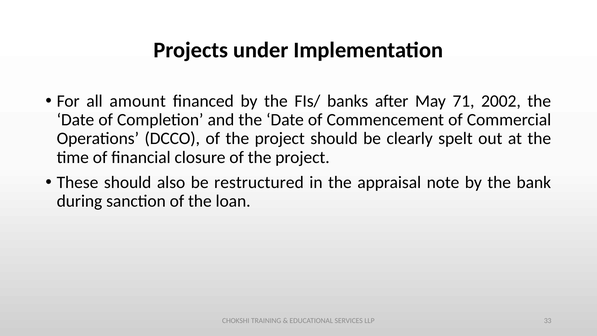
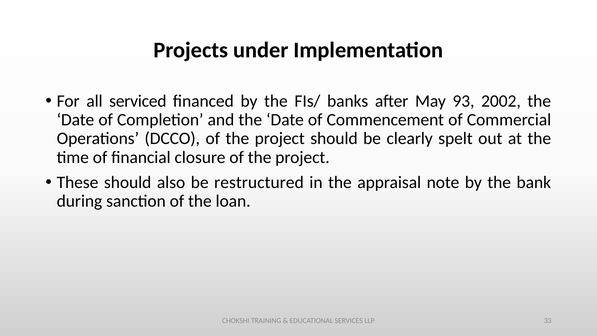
amount: amount -> serviced
71: 71 -> 93
